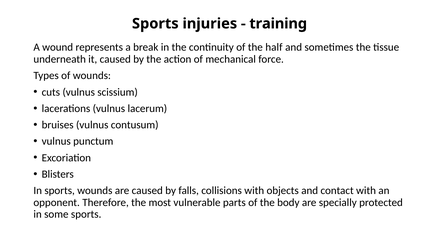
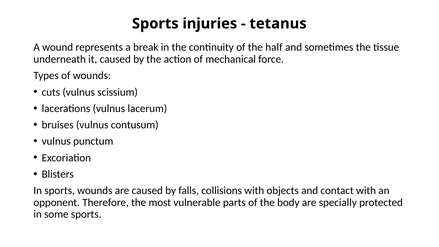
training: training -> tetanus
